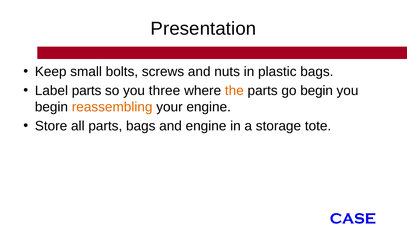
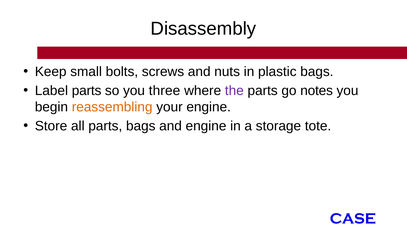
Presentation: Presentation -> Disassembly
the colour: orange -> purple
go begin: begin -> notes
